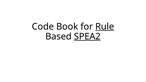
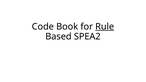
SPEA2 underline: present -> none
